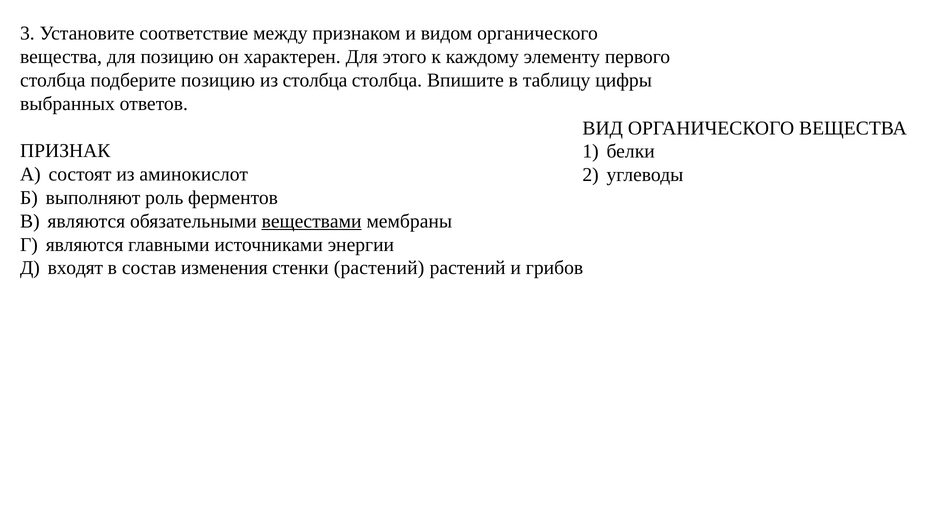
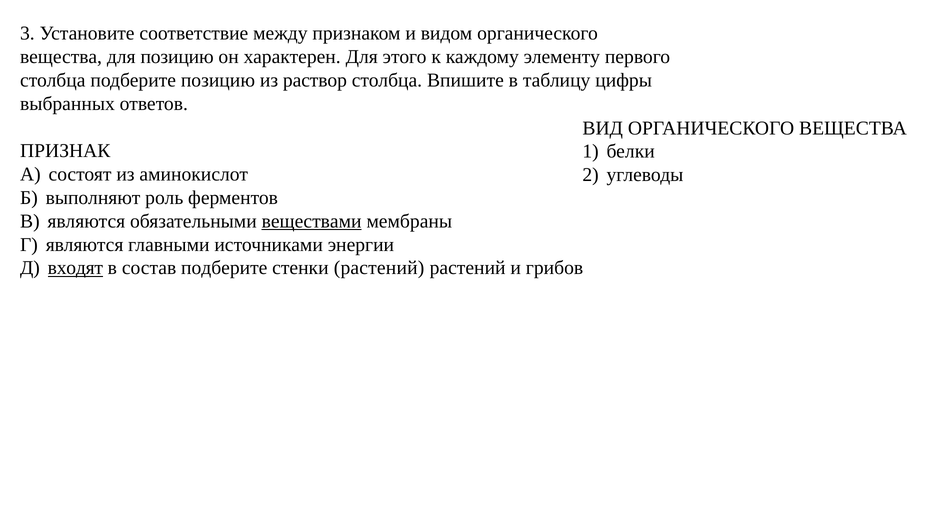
из столбца: столбца -> раствор
входят underline: none -> present
состав изменения: изменения -> подберите
